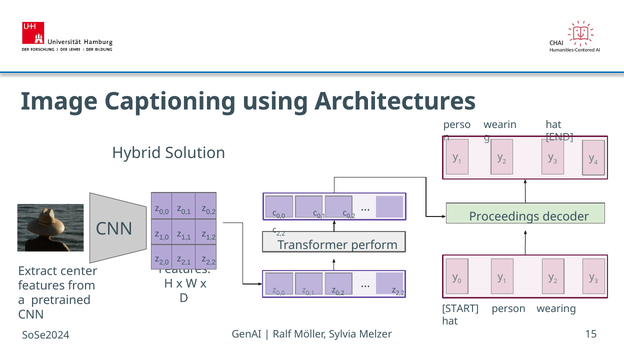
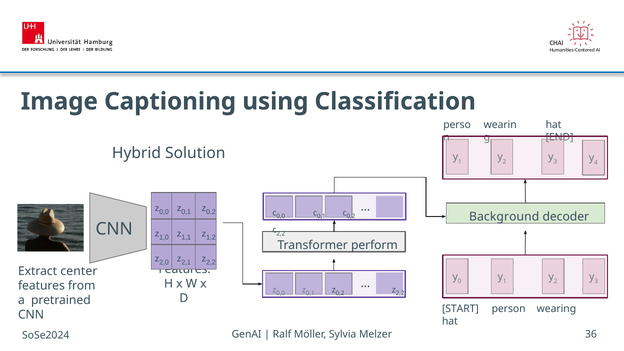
Architectures: Architectures -> Classification
Proceedings: Proceedings -> Background
15: 15 -> 36
